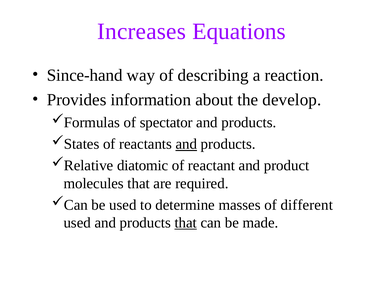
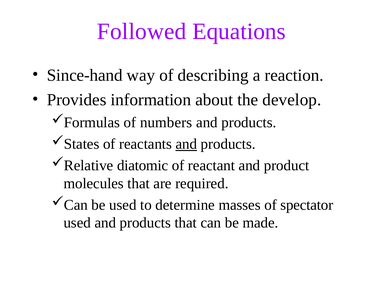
Increases: Increases -> Followed
spectator: spectator -> numbers
different: different -> spectator
that at (186, 223) underline: present -> none
